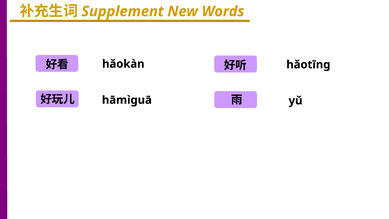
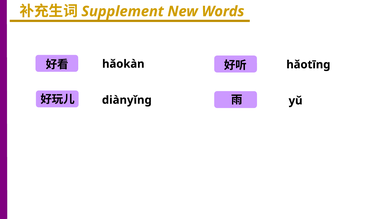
hāmìɡuā: hāmìɡuā -> diànyǐnɡ
